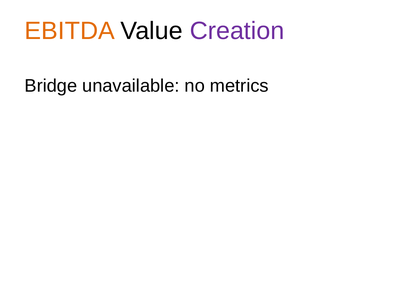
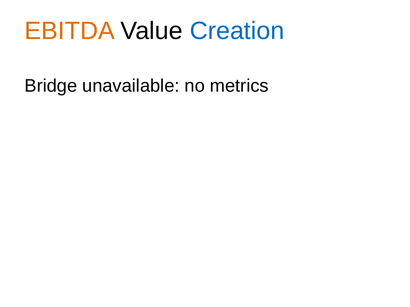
Creation colour: purple -> blue
